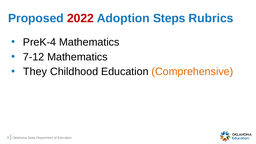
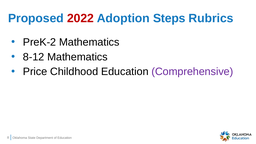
PreK-4: PreK-4 -> PreK-2
7-12: 7-12 -> 8-12
They: They -> Price
Comprehensive colour: orange -> purple
